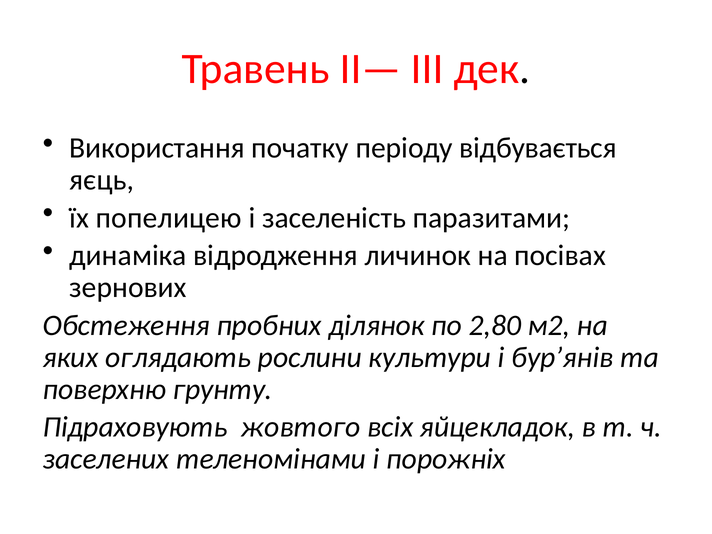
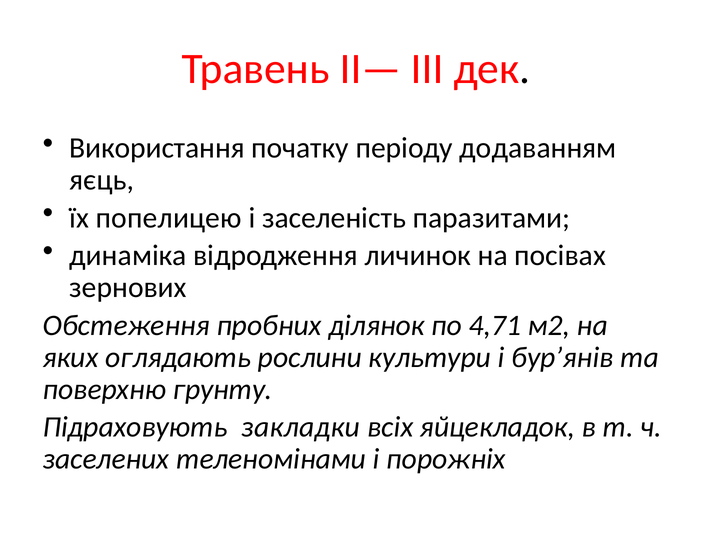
відбувається: відбувається -> додаванням
2,80: 2,80 -> 4,71
жовтого: жовтого -> закладки
